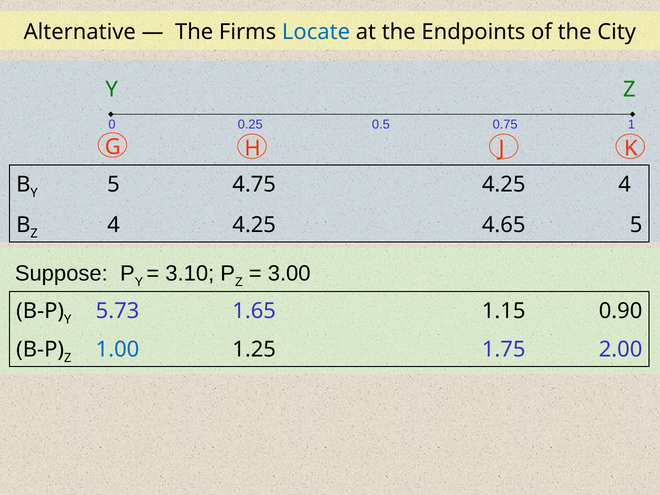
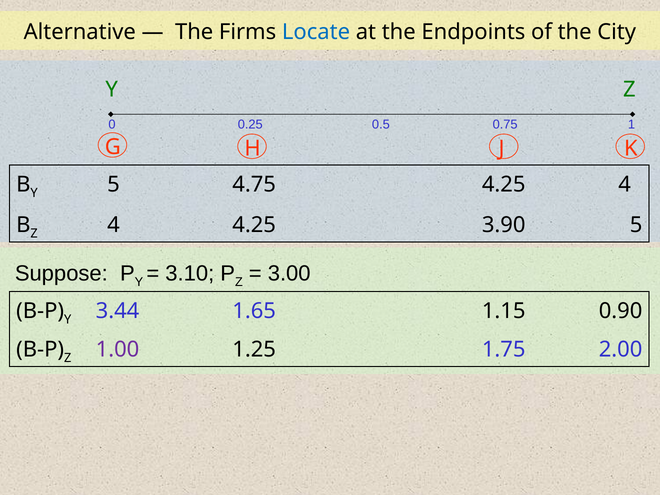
4.65: 4.65 -> 3.90
5.73: 5.73 -> 3.44
1.00 colour: blue -> purple
